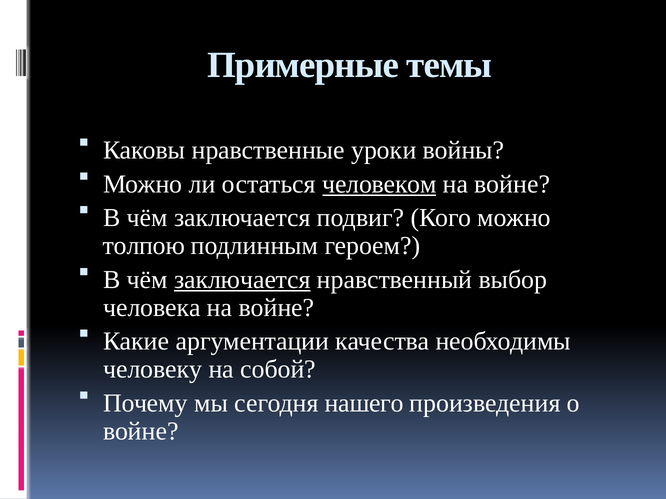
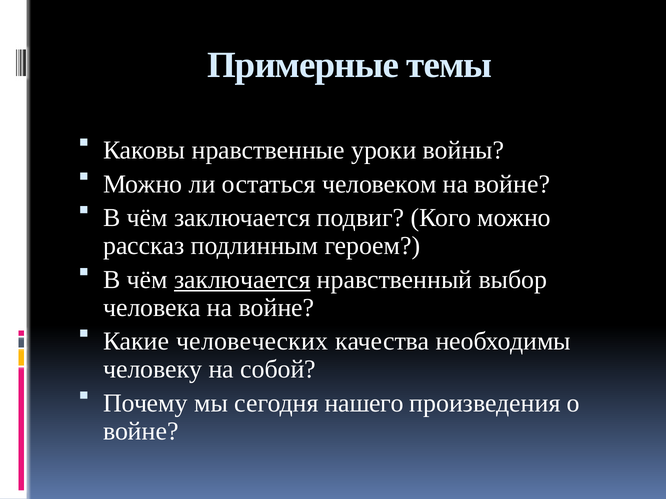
человеком underline: present -> none
толпою: толпою -> рассказ
аргументации: аргументации -> человеческих
